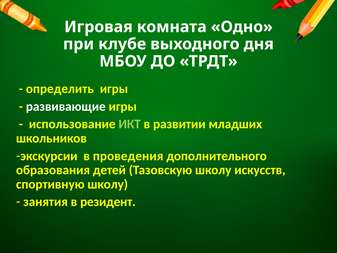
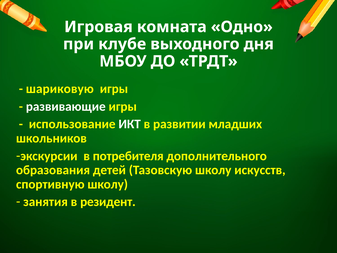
определить: определить -> шариковую
ИКТ colour: light green -> white
проведения: проведения -> потребителя
